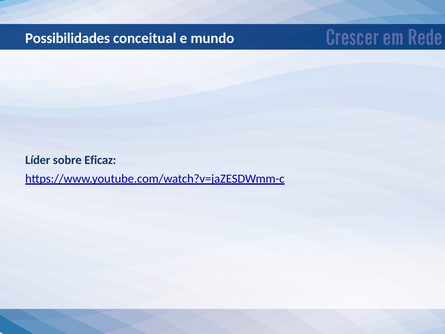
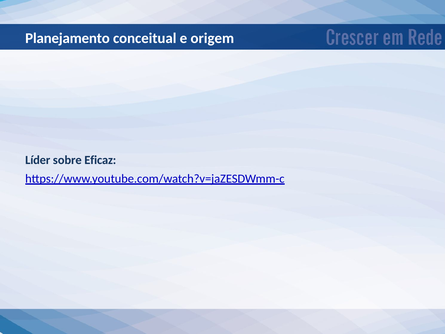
Possibilidades: Possibilidades -> Planejamento
mundo: mundo -> origem
